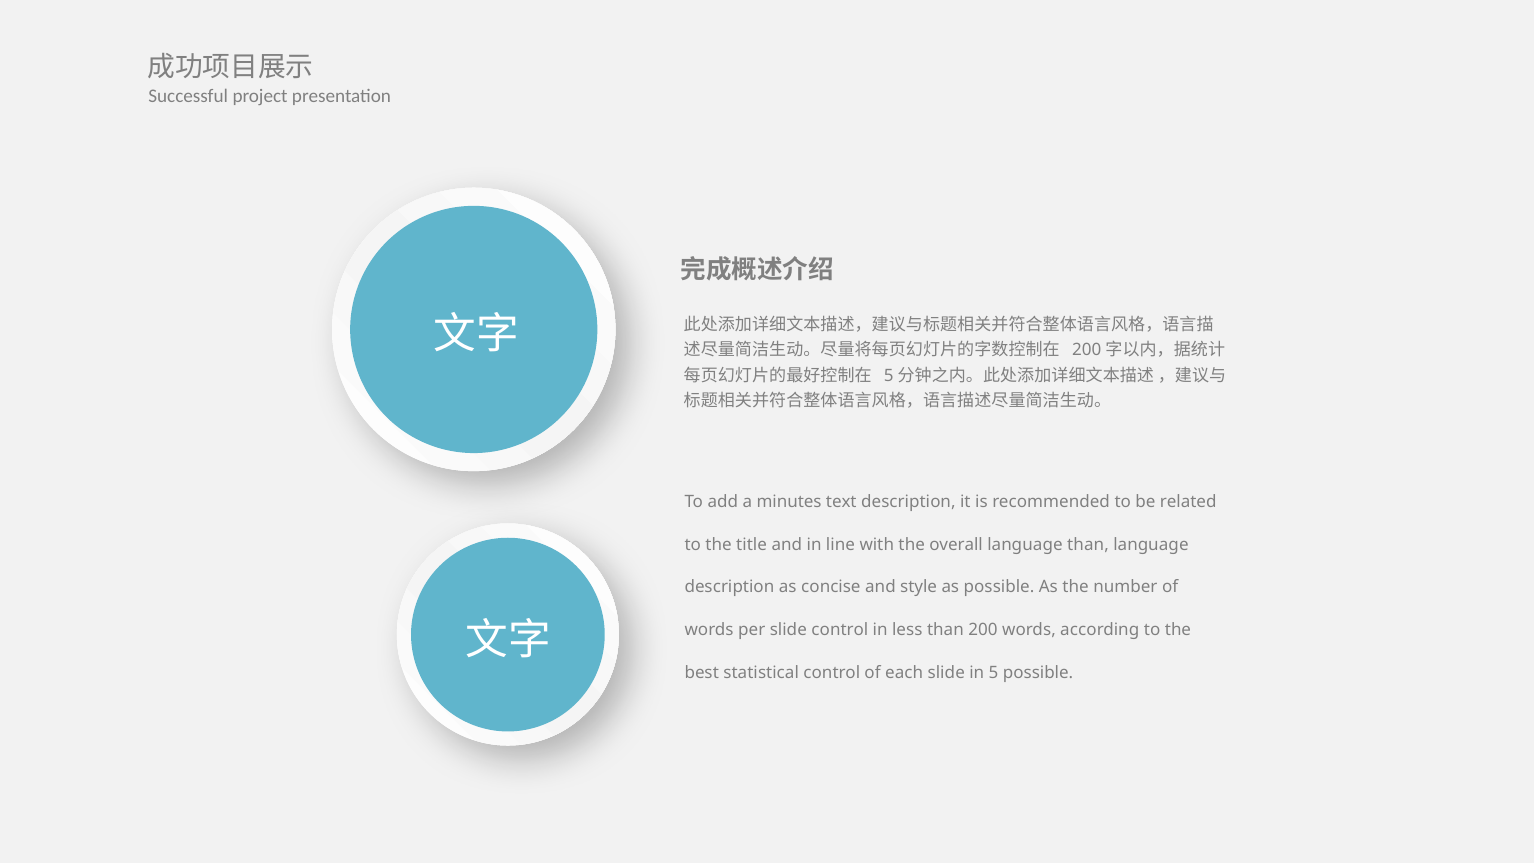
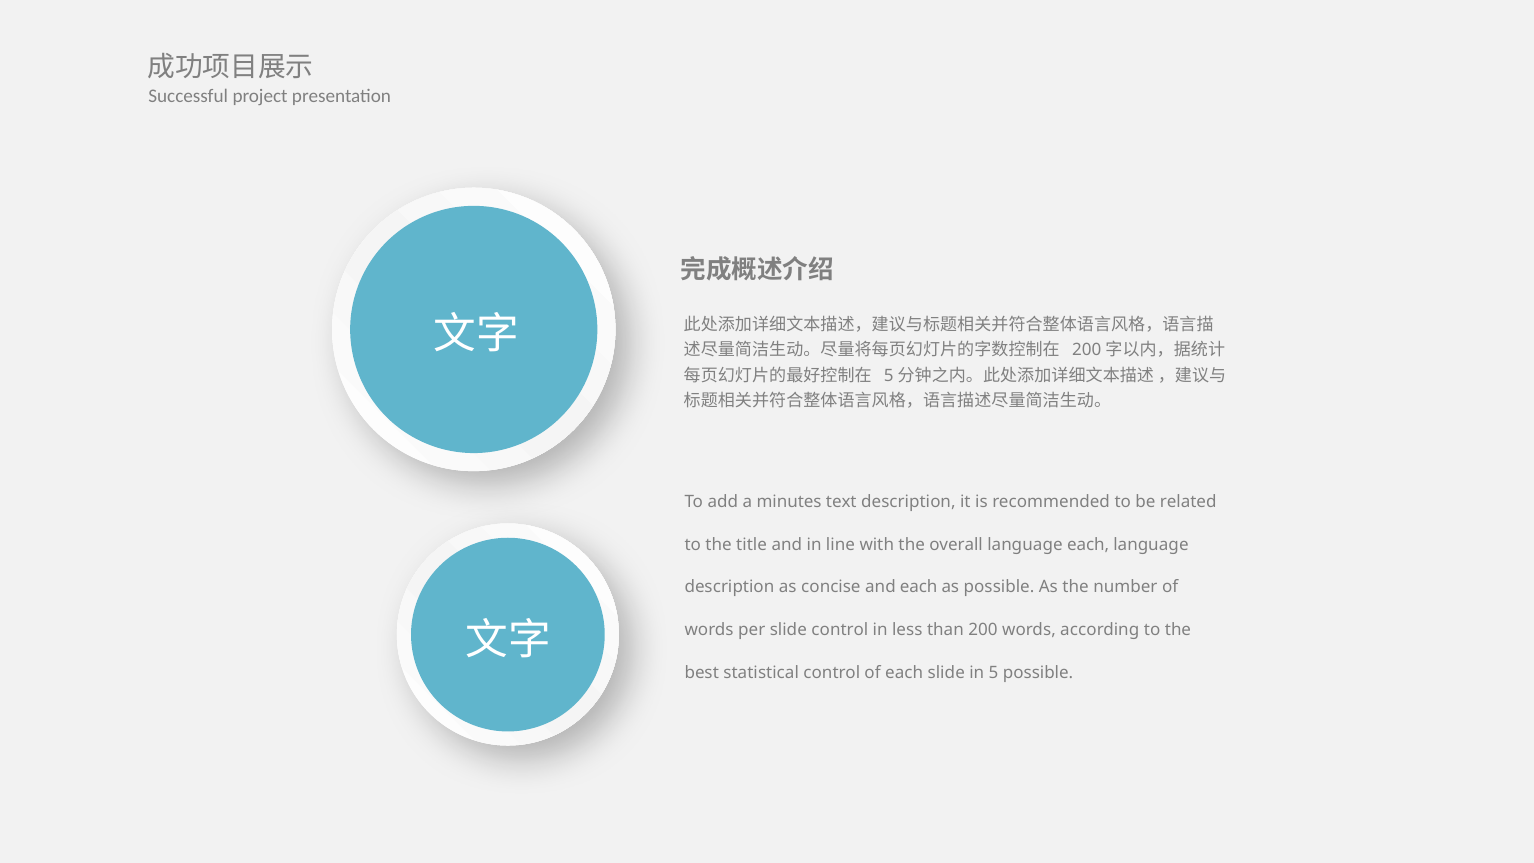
language than: than -> each
and style: style -> each
